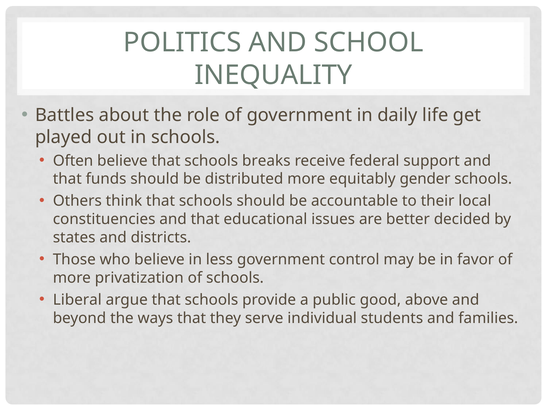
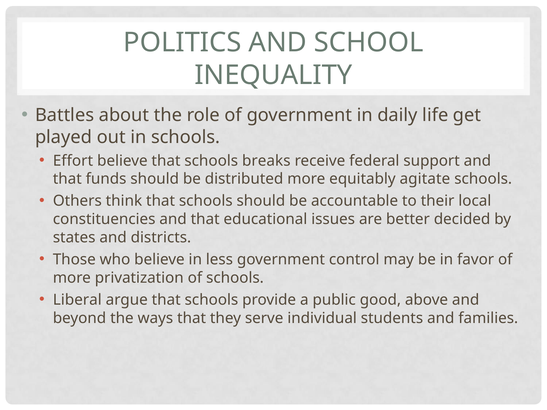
Often: Often -> Effort
gender: gender -> agitate
